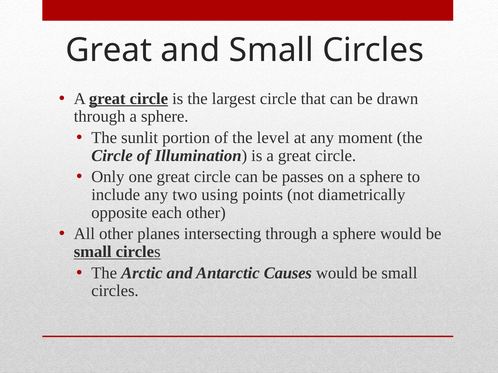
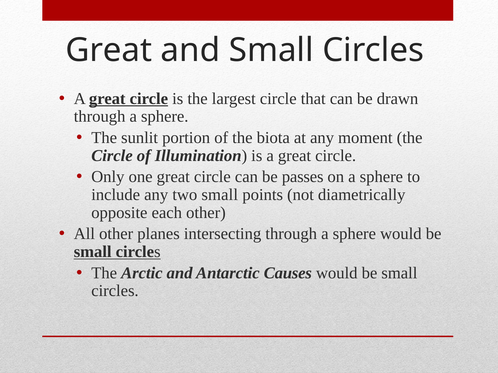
level: level -> biota
two using: using -> small
